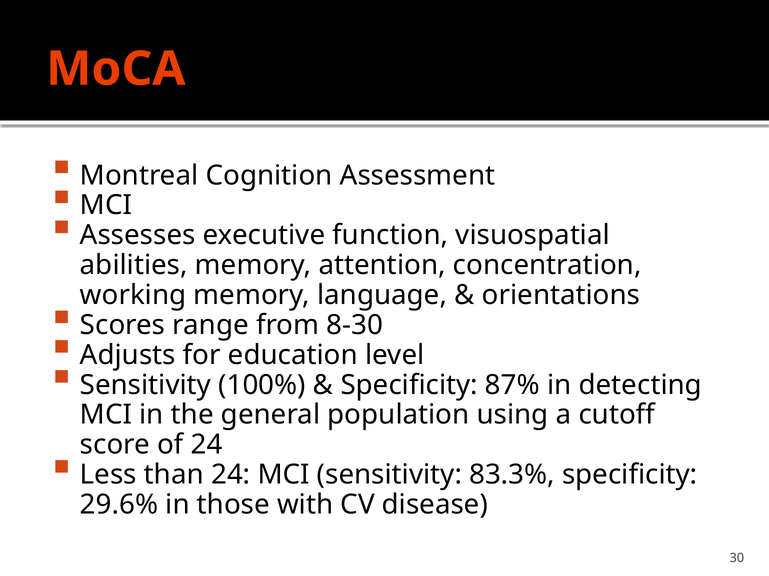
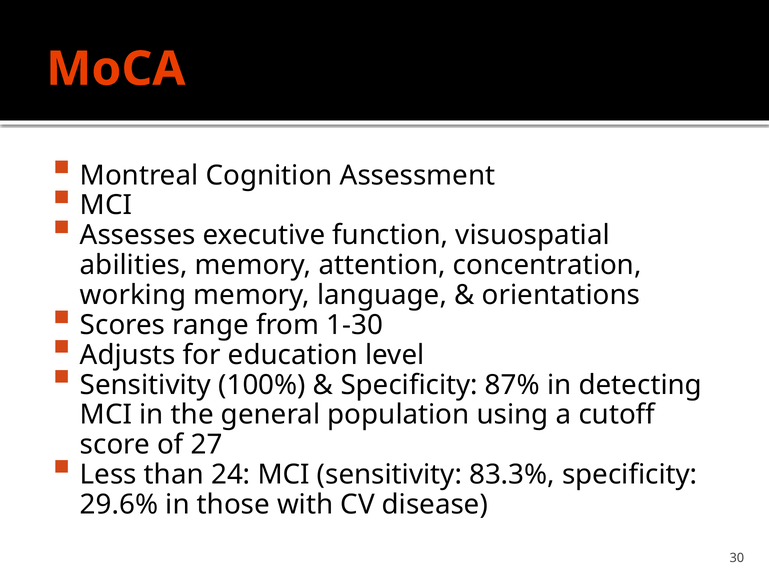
8-30: 8-30 -> 1-30
of 24: 24 -> 27
